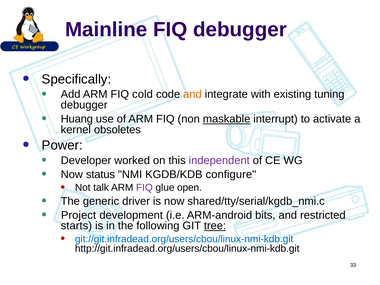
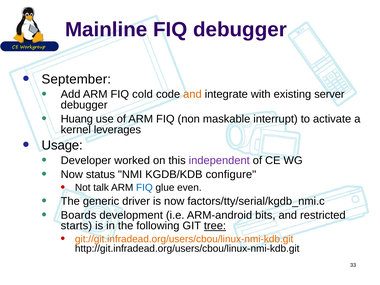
Specifically: Specifically -> September
tuning: tuning -> server
maskable underline: present -> none
obsoletes: obsoletes -> leverages
Power: Power -> Usage
FIQ at (144, 188) colour: purple -> blue
open: open -> even
shared/tty/serial/kgdb_nmi.c: shared/tty/serial/kgdb_nmi.c -> factors/tty/serial/kgdb_nmi.c
Project: Project -> Boards
git://git.infradead.org/users/cbou/linux-nmi-kdb.git colour: blue -> orange
